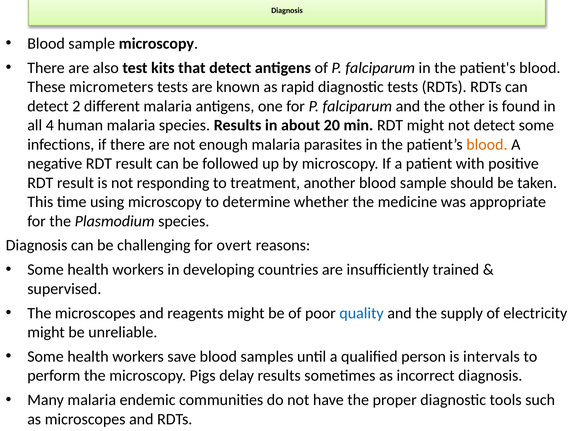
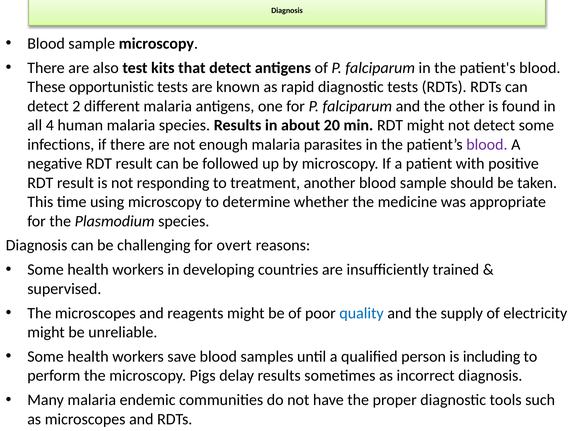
micrometers: micrometers -> opportunistic
blood at (487, 144) colour: orange -> purple
intervals: intervals -> including
